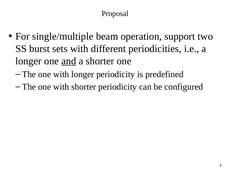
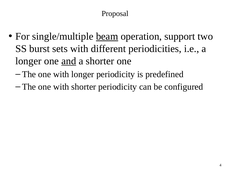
beam underline: none -> present
